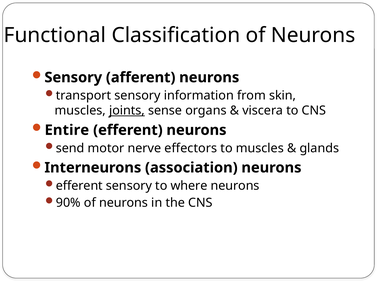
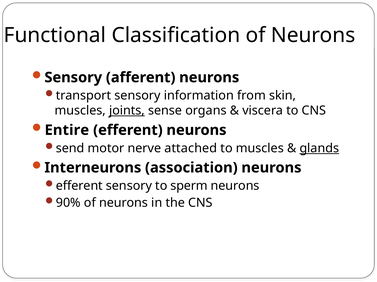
effectors: effectors -> attached
glands underline: none -> present
where: where -> sperm
